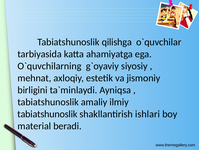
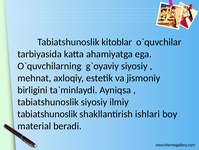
qilishga: qilishga -> kitoblar
tabiatshunoslik amaliy: amaliy -> siyosiy
